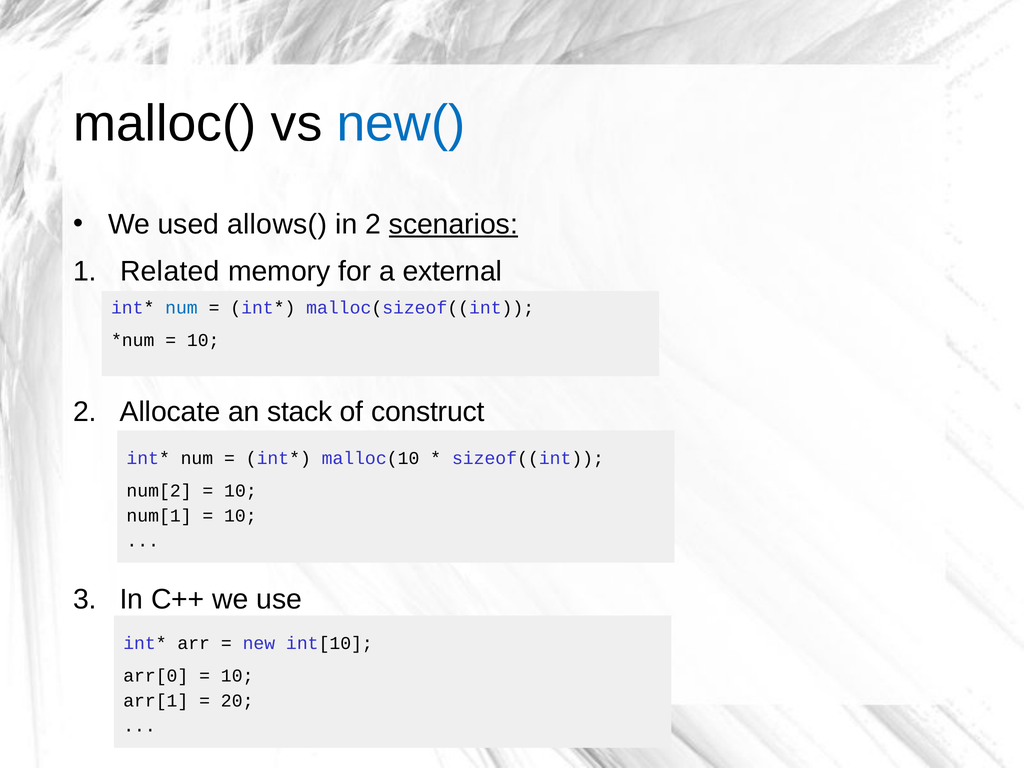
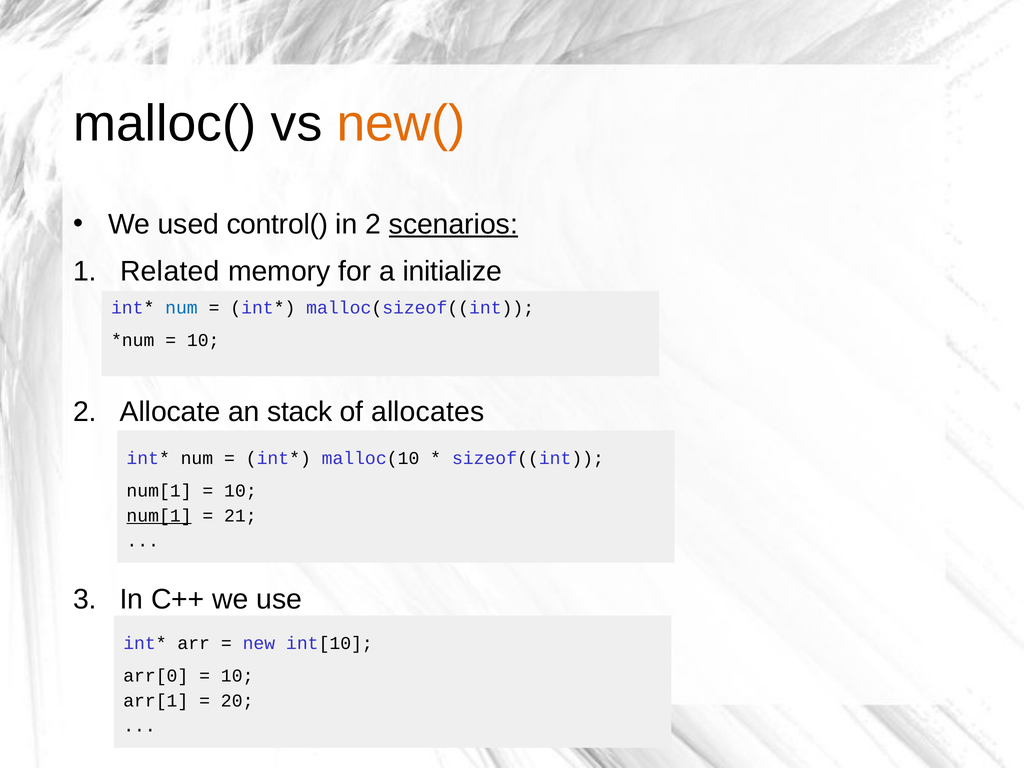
new( colour: blue -> orange
allows(: allows( -> control(
external: external -> initialize
construct: construct -> allocates
num[2 at (159, 491): num[2 -> num[1
num[1 at (159, 516) underline: none -> present
10 at (240, 516): 10 -> 21
